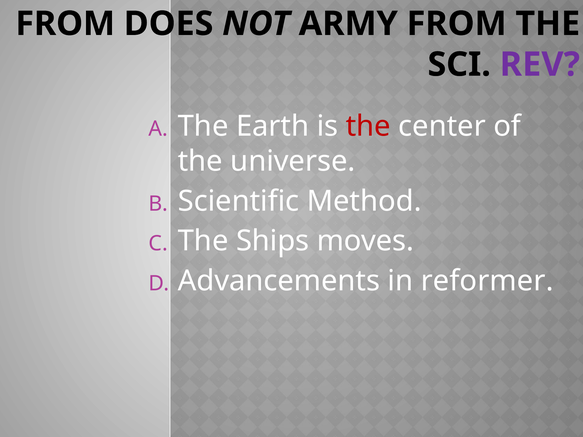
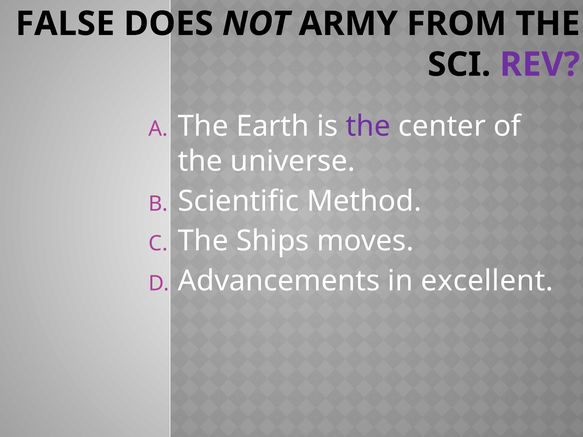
FROM at (65, 24): FROM -> FALSE
the at (368, 126) colour: red -> purple
reformer: reformer -> excellent
